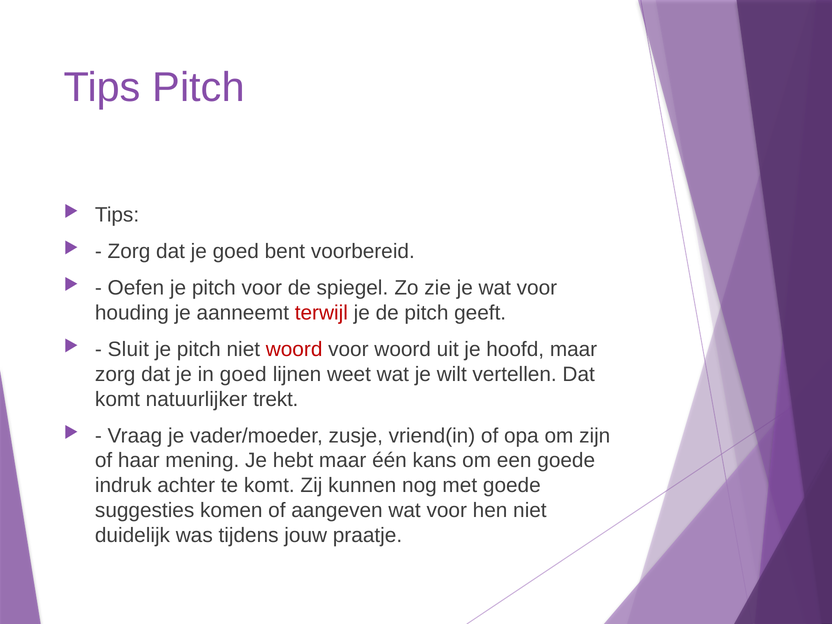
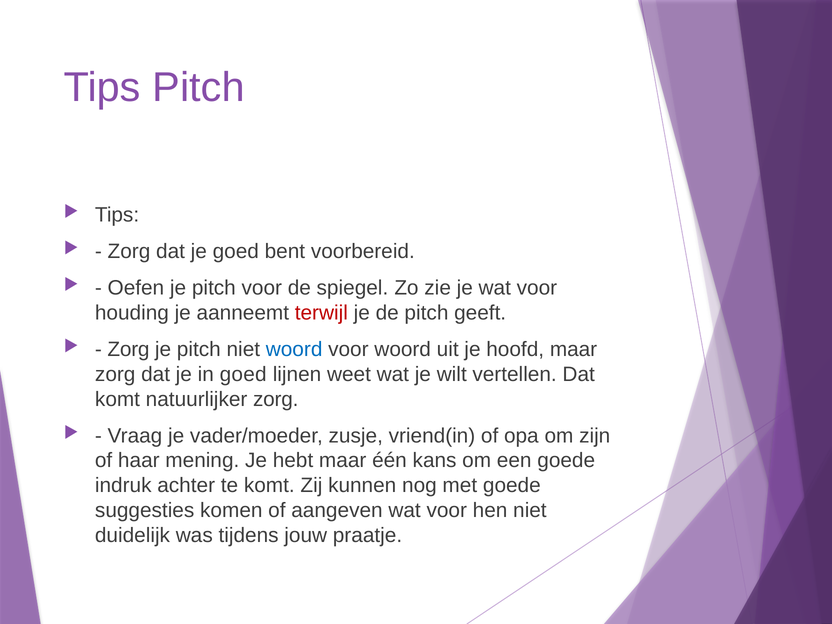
Sluit at (128, 349): Sluit -> Zorg
woord at (294, 349) colour: red -> blue
natuurlijker trekt: trekt -> zorg
